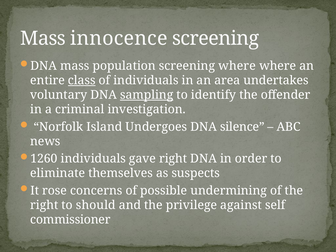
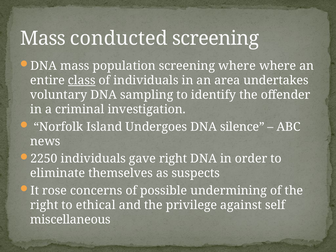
innocence: innocence -> conducted
sampling underline: present -> none
1260: 1260 -> 2250
should: should -> ethical
commissioner: commissioner -> miscellaneous
